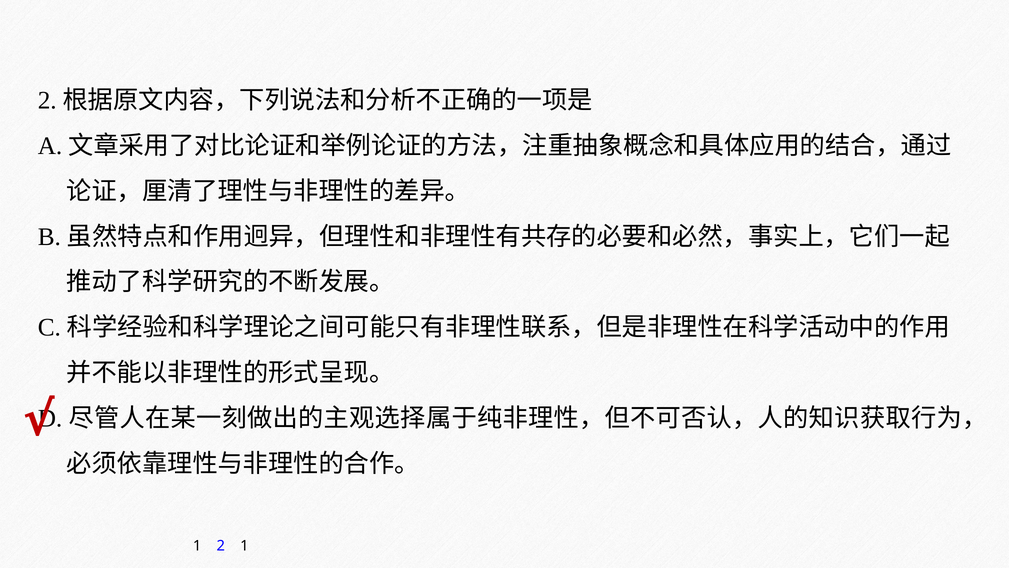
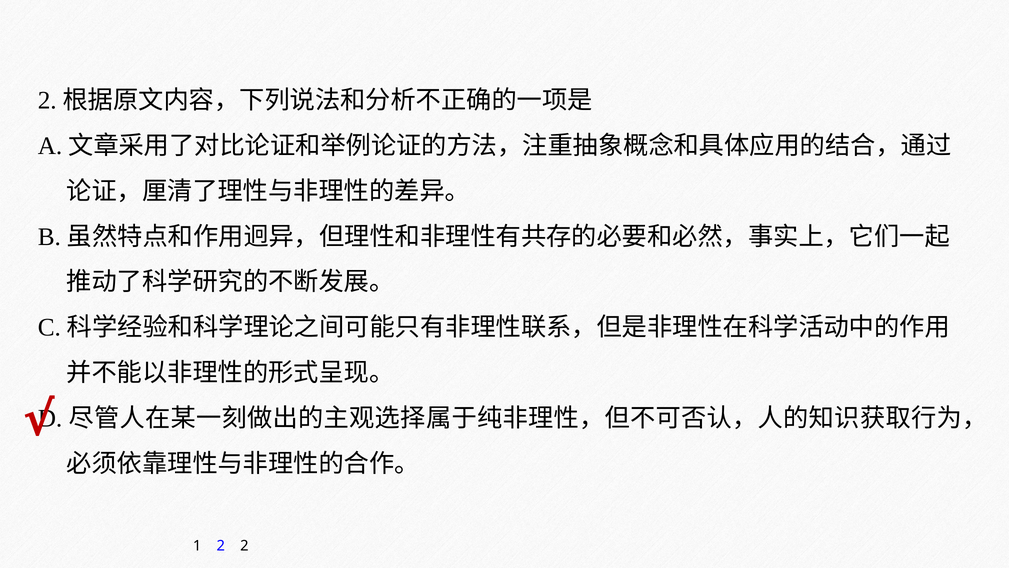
2 1: 1 -> 2
